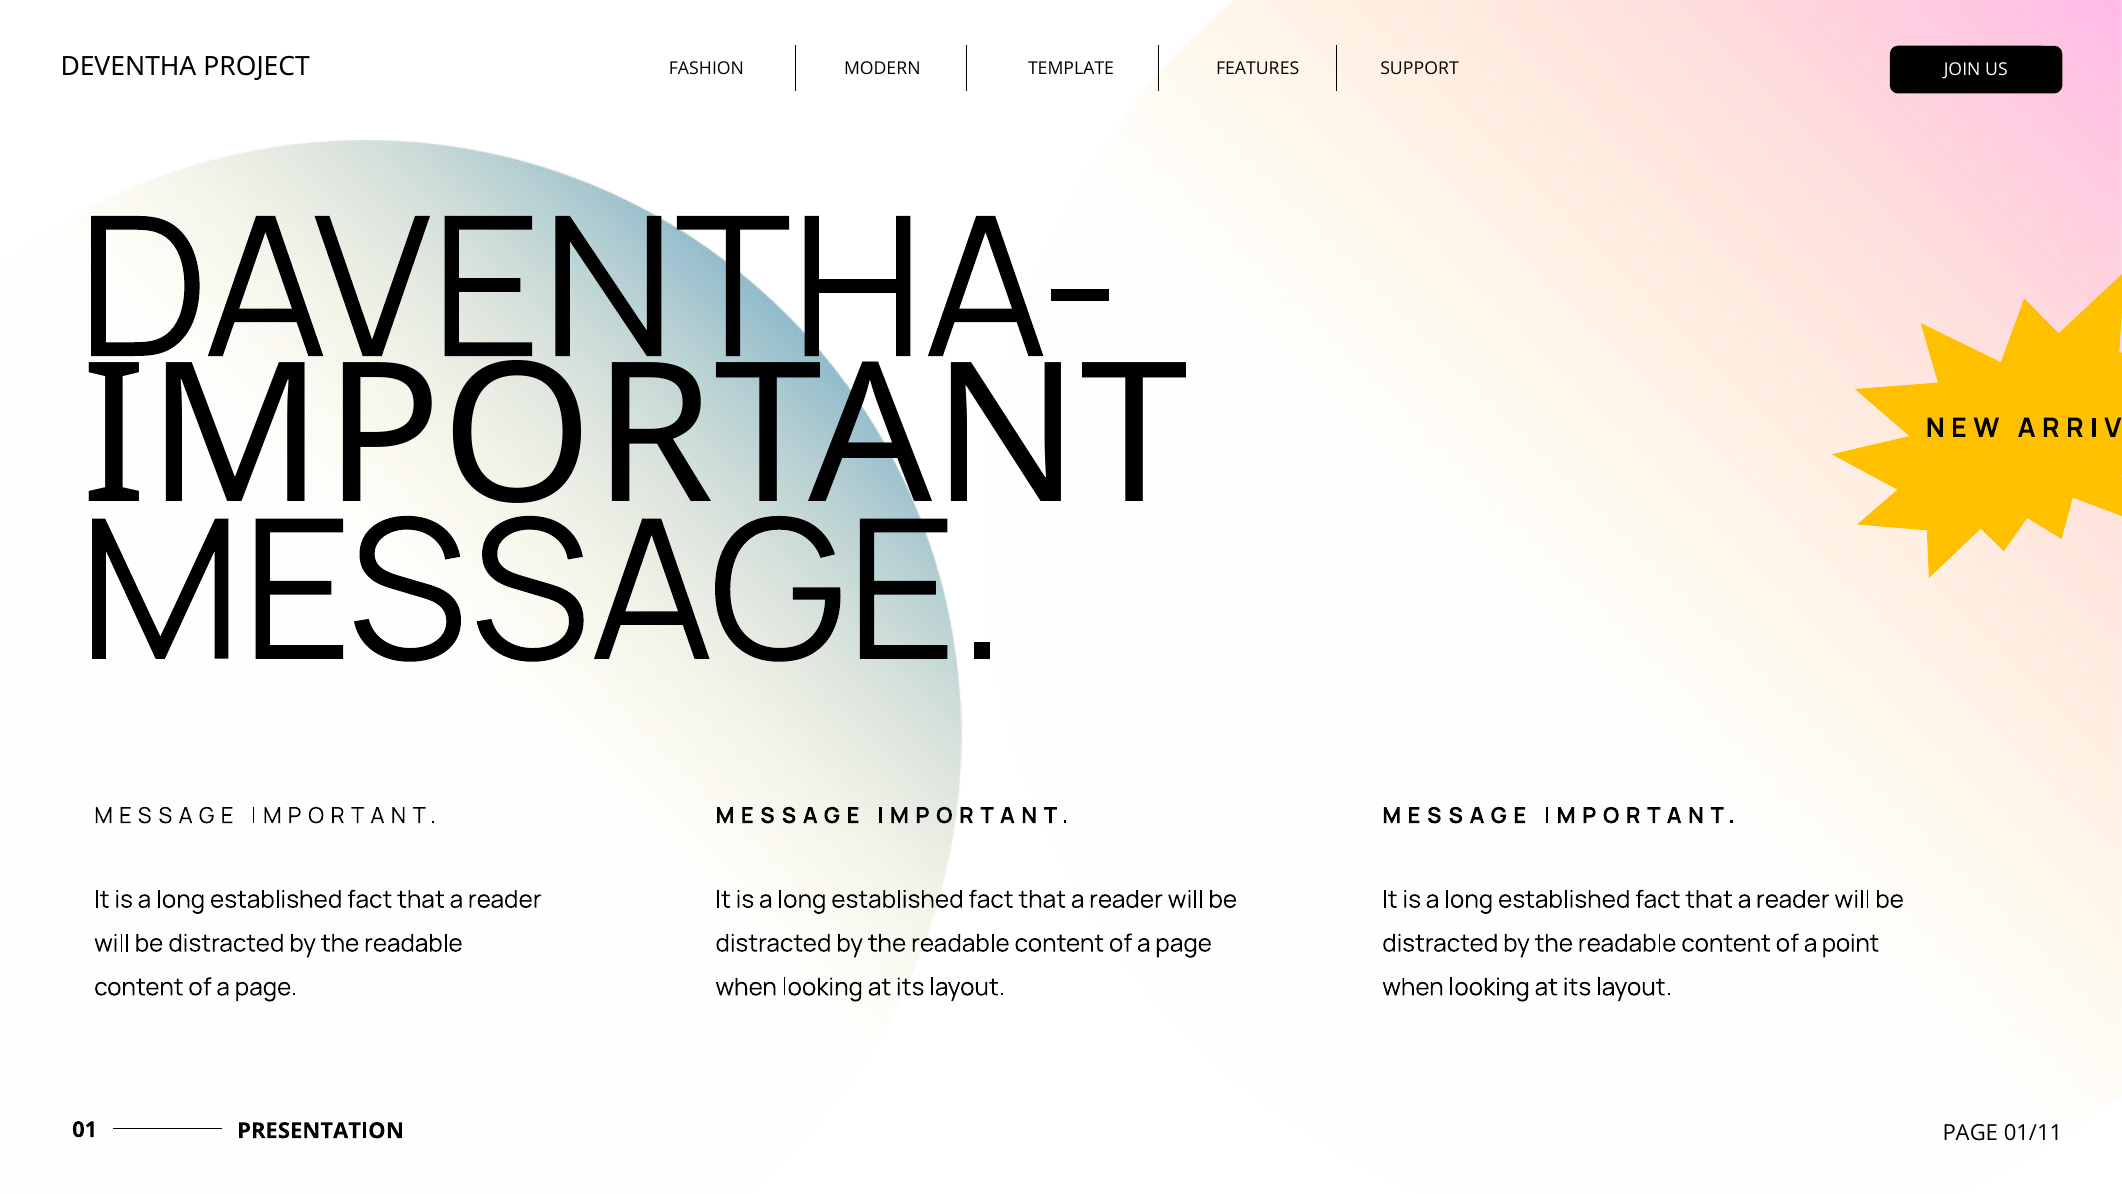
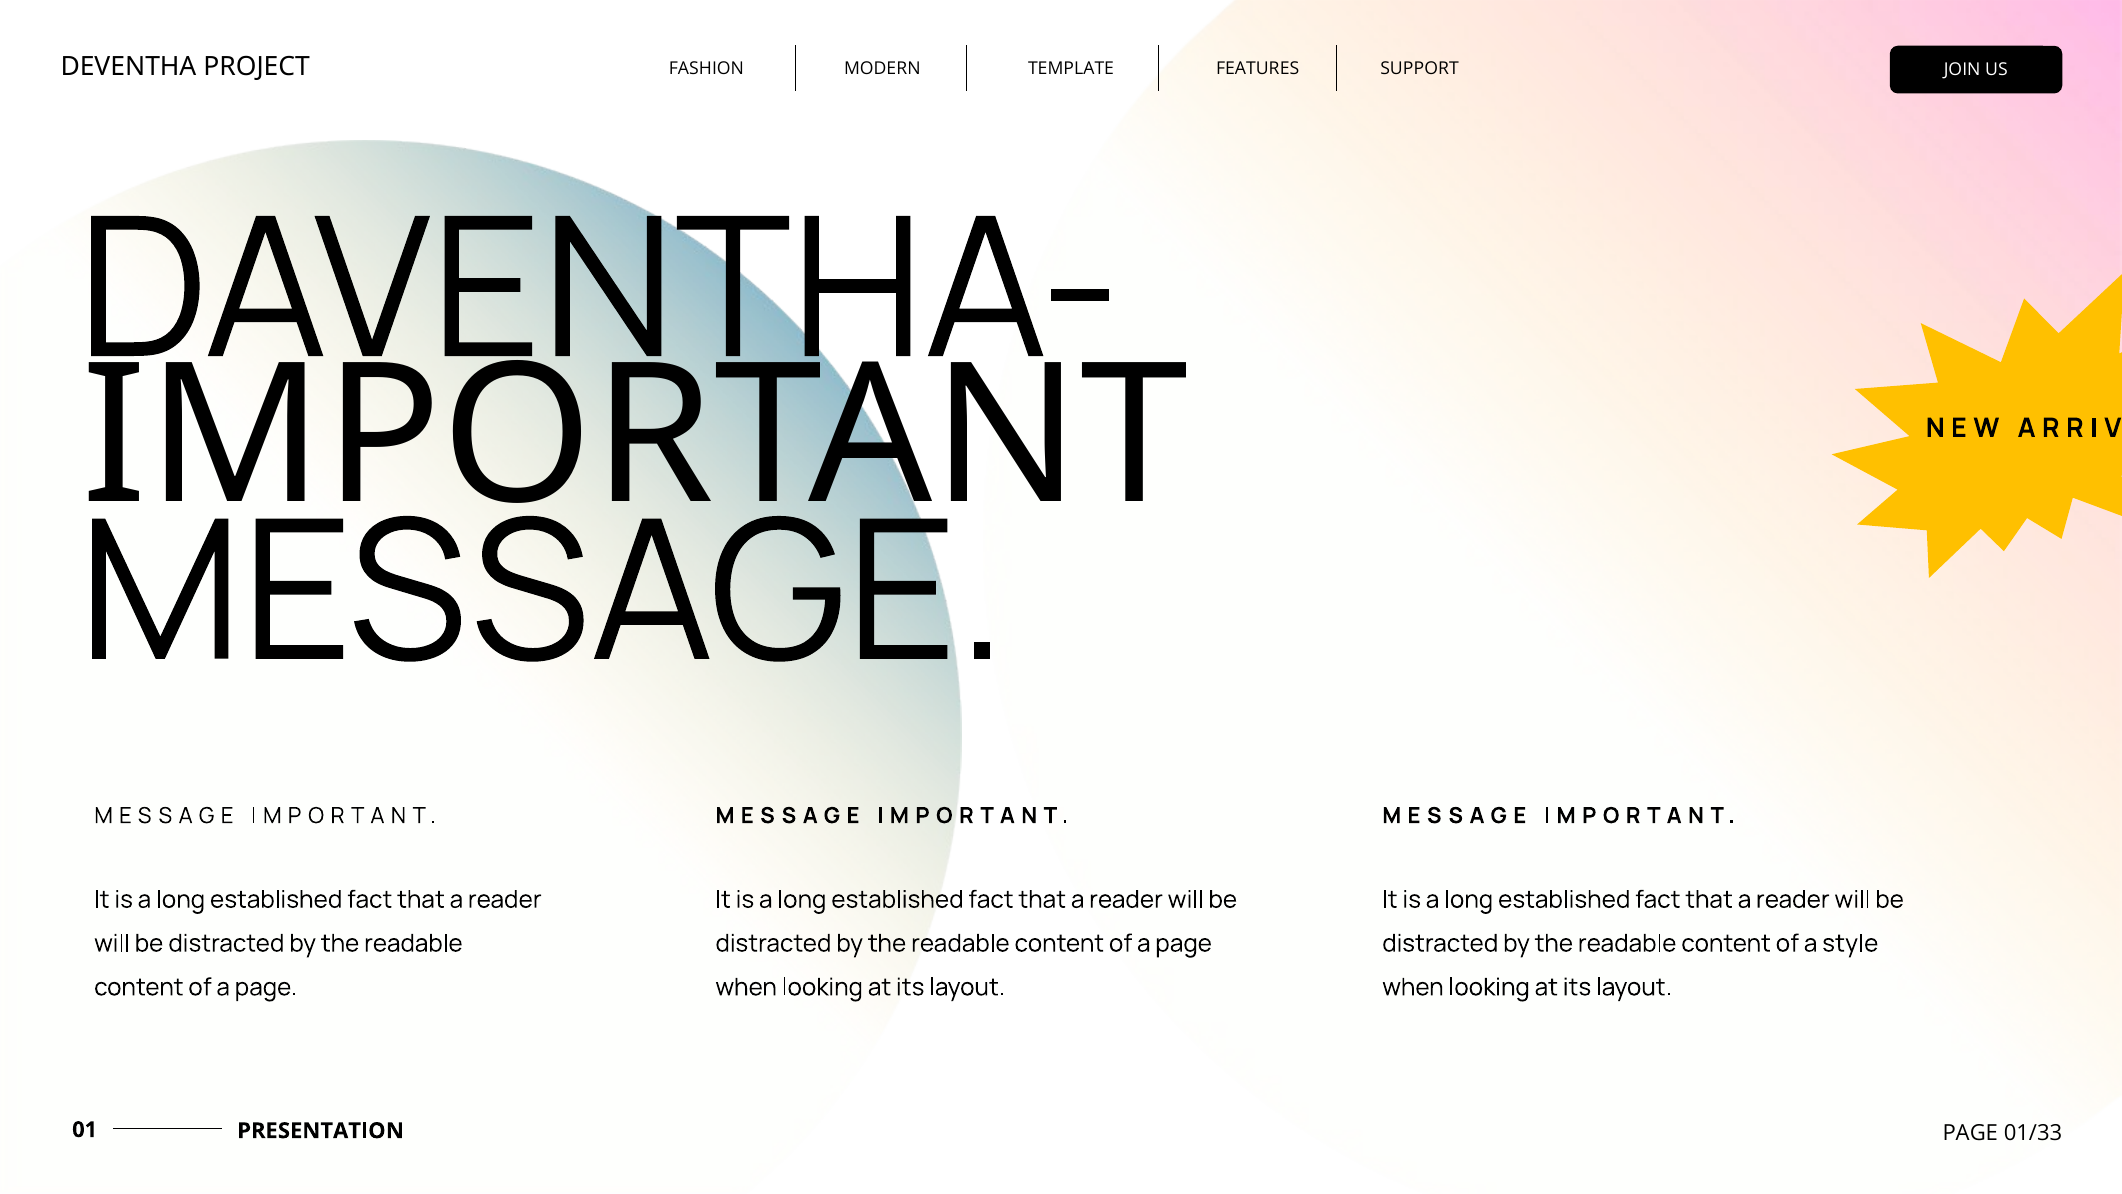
point: point -> style
01/11: 01/11 -> 01/33
